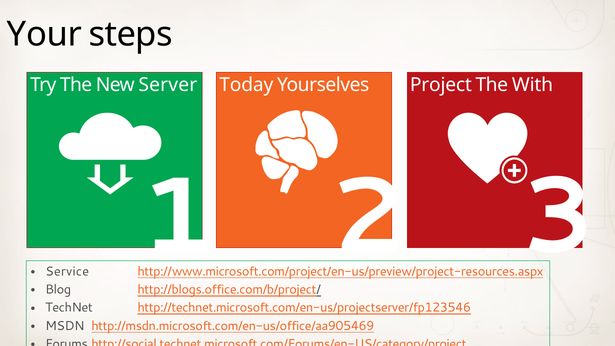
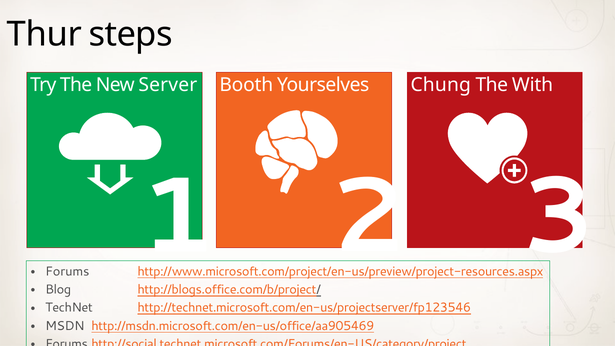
Your: Your -> Thur
Today: Today -> Booth
Project: Project -> Chung
Service at (67, 271): Service -> Forums
